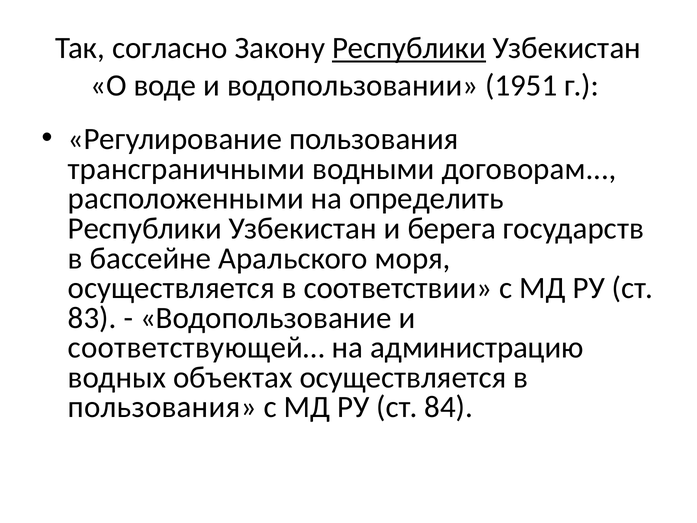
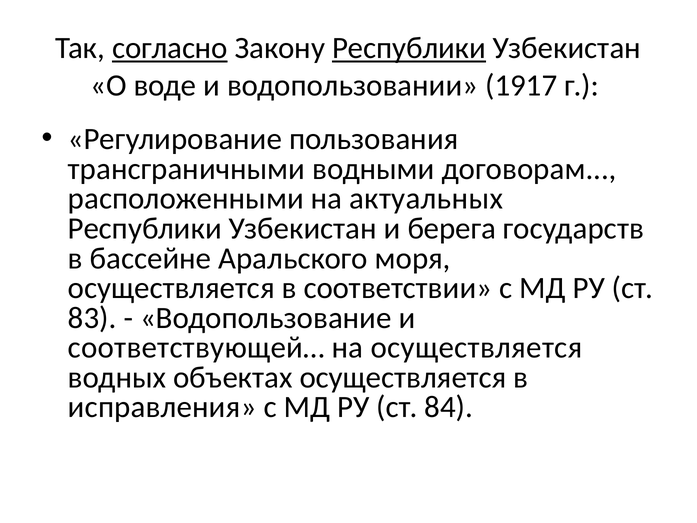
согласно underline: none -> present
1951: 1951 -> 1917
определить: определить -> актуальных
на администрацию: администрацию -> осуществляется
пользования at (162, 407): пользования -> исправления
